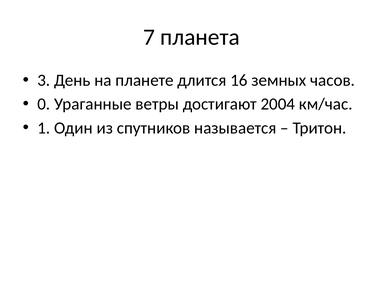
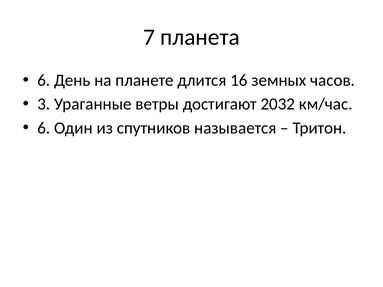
3 at (44, 80): 3 -> 6
0: 0 -> 3
2004: 2004 -> 2032
1 at (44, 128): 1 -> 6
